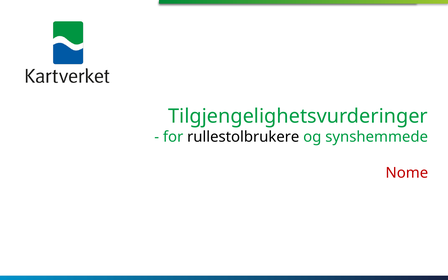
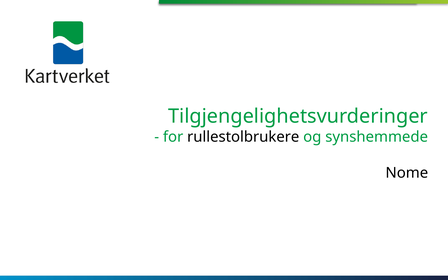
Nome colour: red -> black
